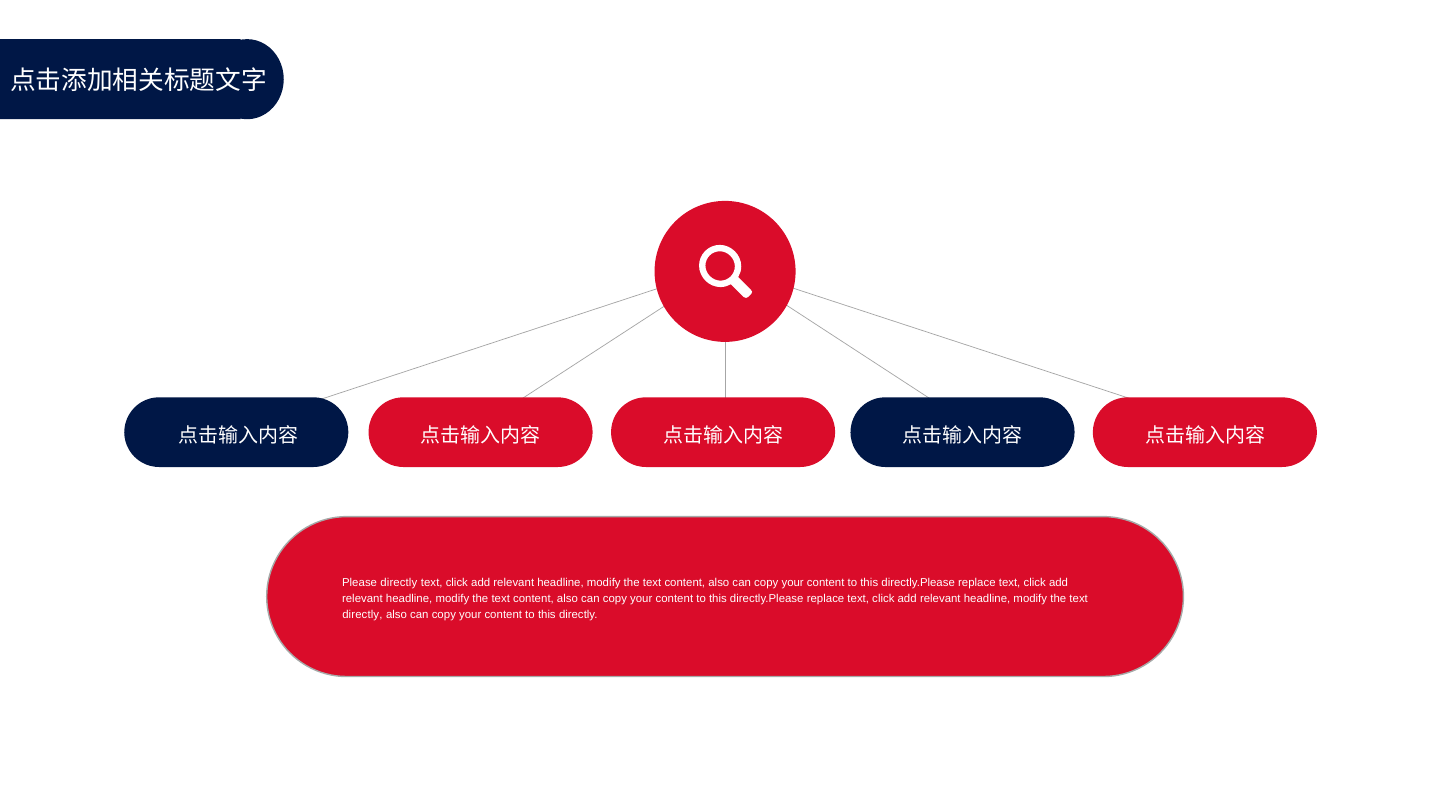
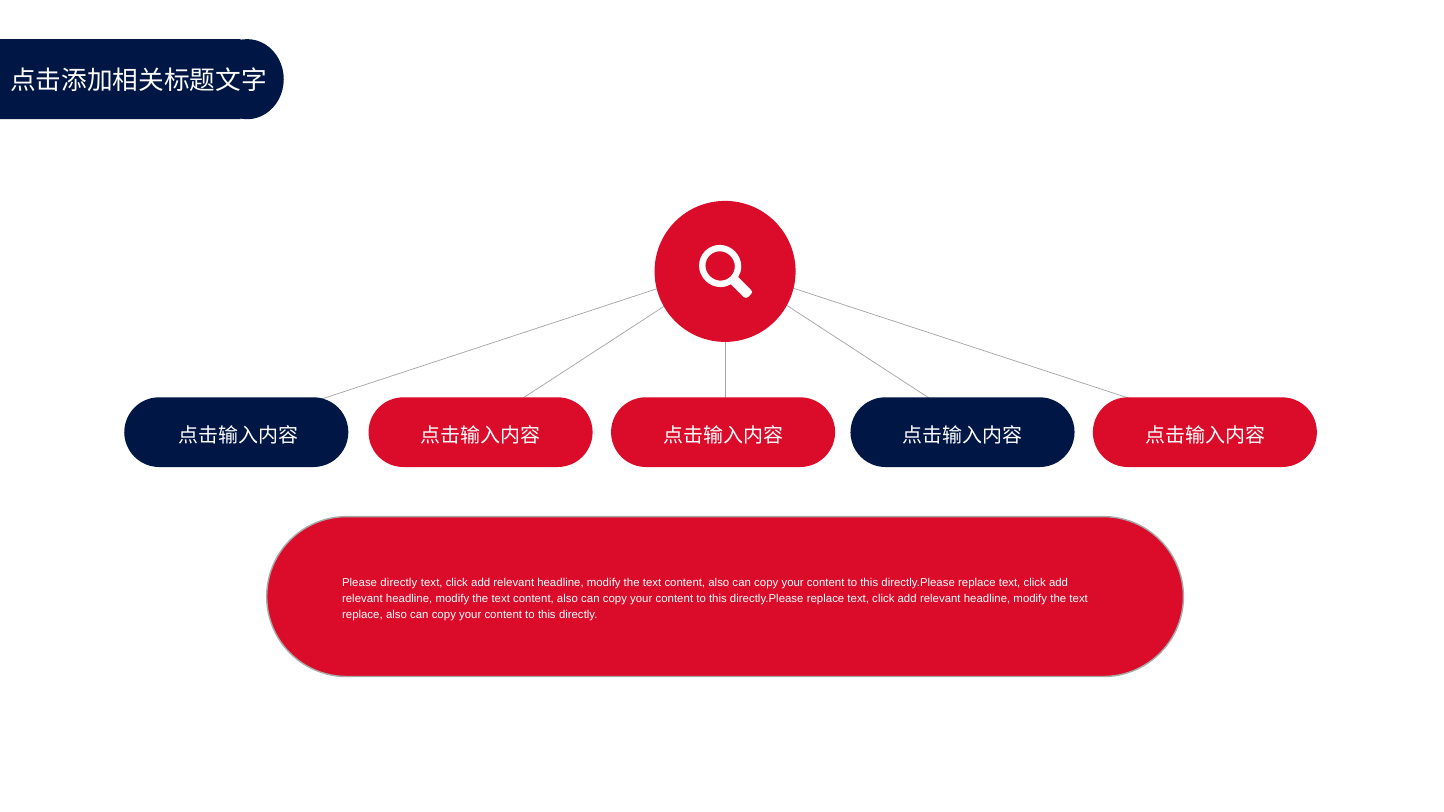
directly at (362, 615): directly -> replace
